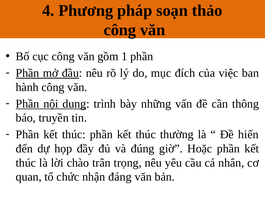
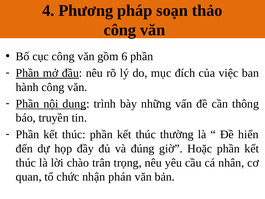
1: 1 -> 6
đáng: đáng -> phán
